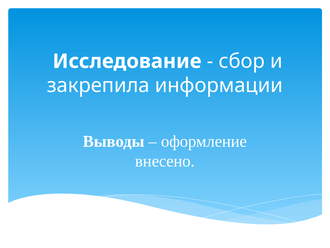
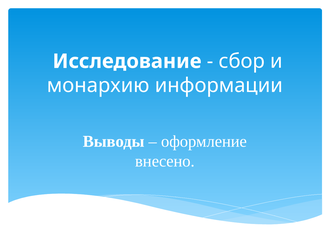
закрепила: закрепила -> монархию
